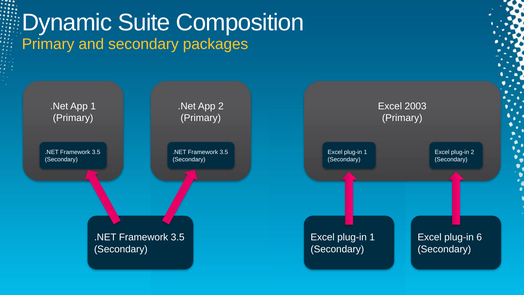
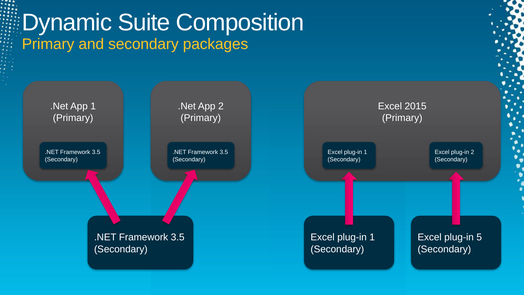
2003: 2003 -> 2015
6: 6 -> 5
